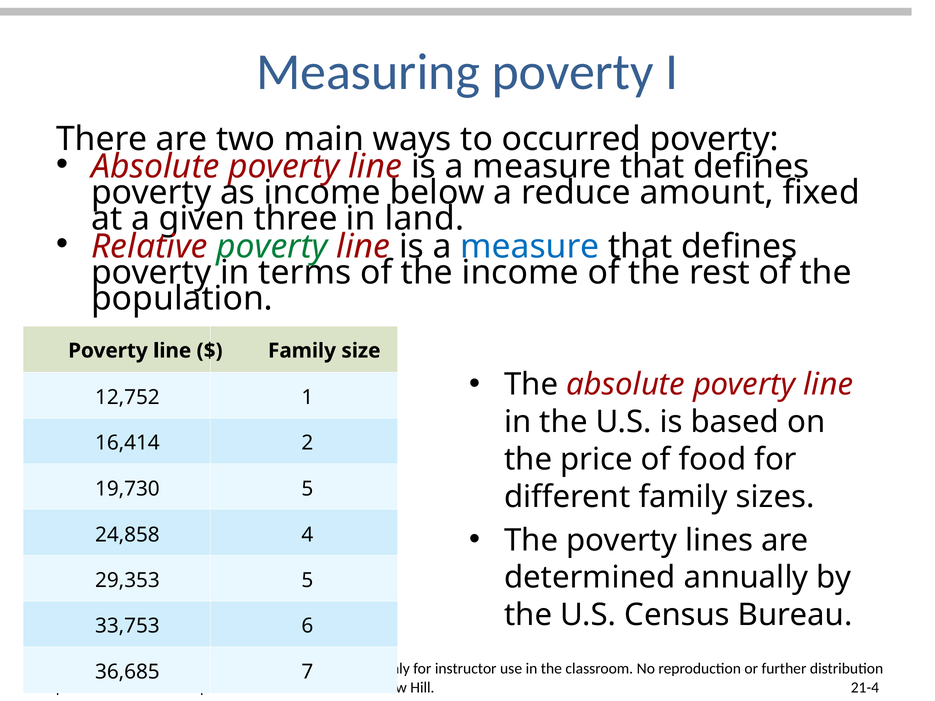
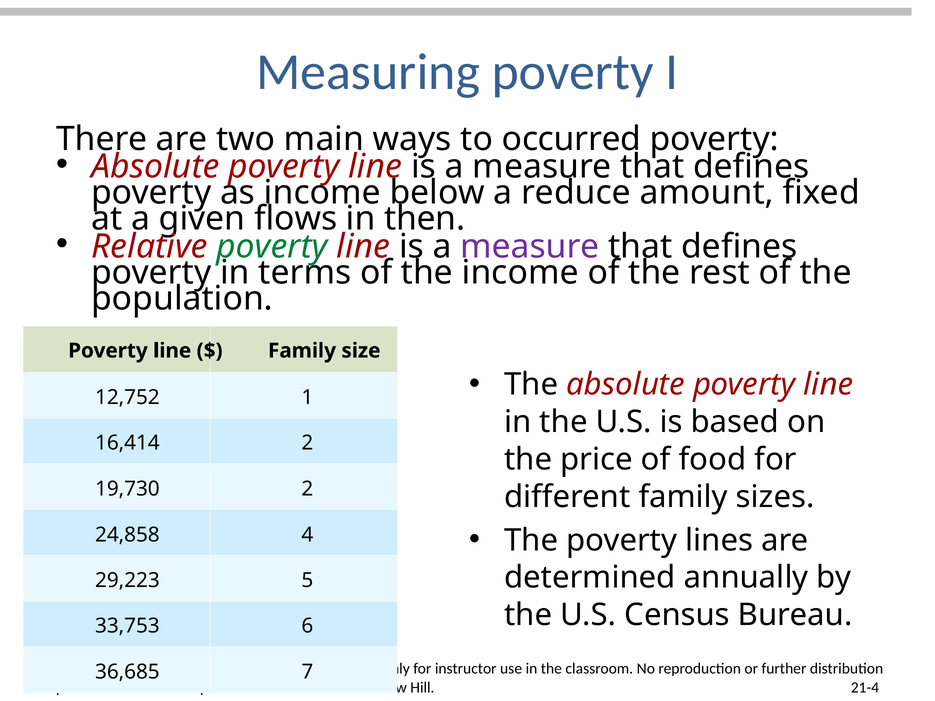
three: three -> flows
land: land -> then
measure at (530, 247) colour: blue -> purple
19,730 5: 5 -> 2
29,353: 29,353 -> 29,223
